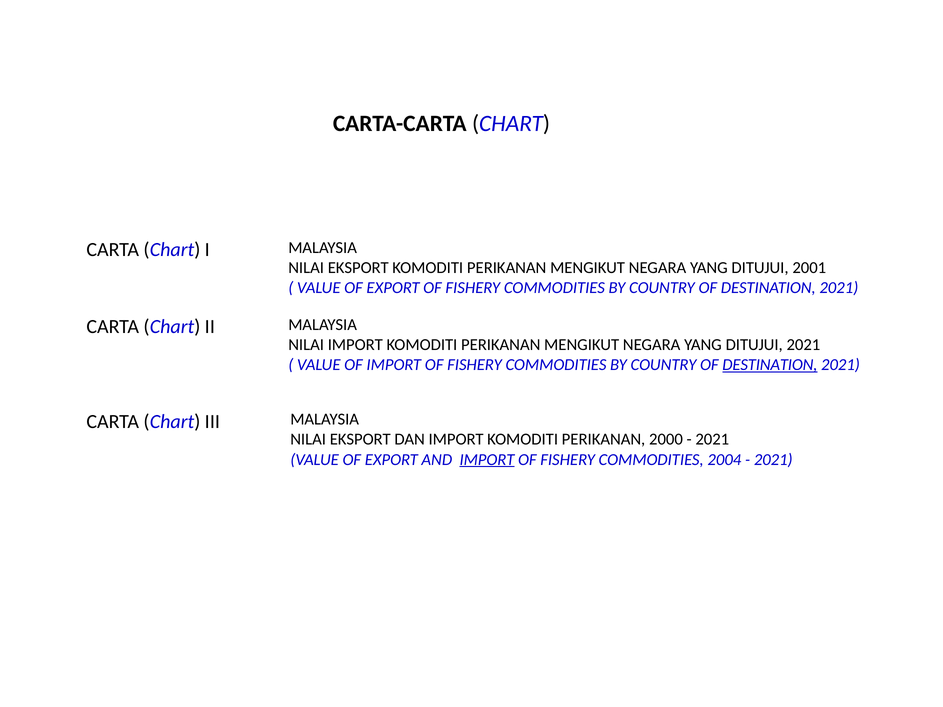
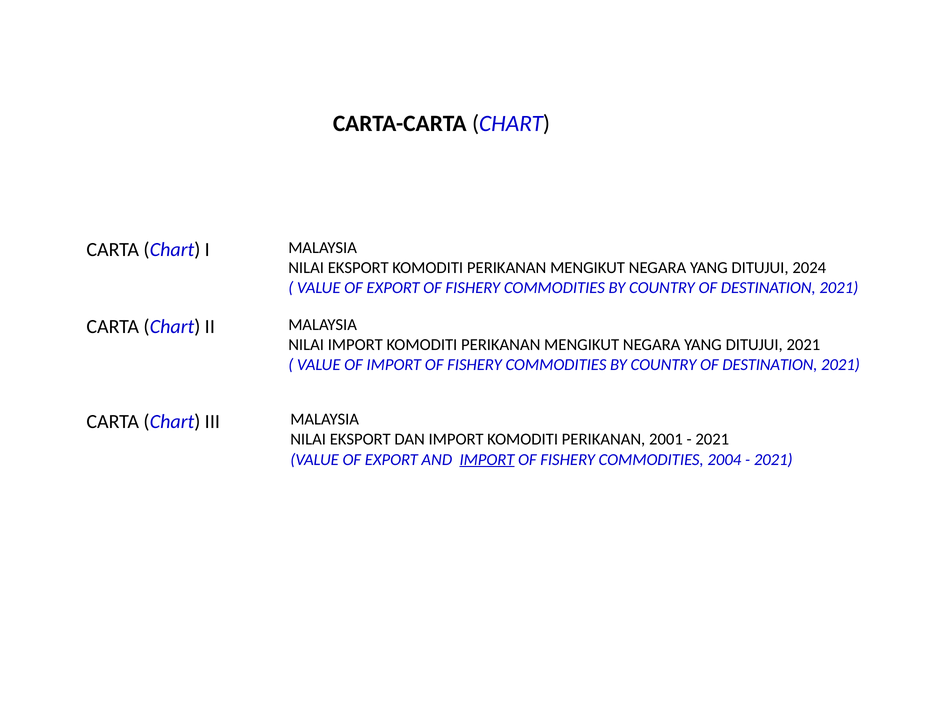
2001: 2001 -> 2024
DESTINATION at (770, 365) underline: present -> none
2000: 2000 -> 2001
